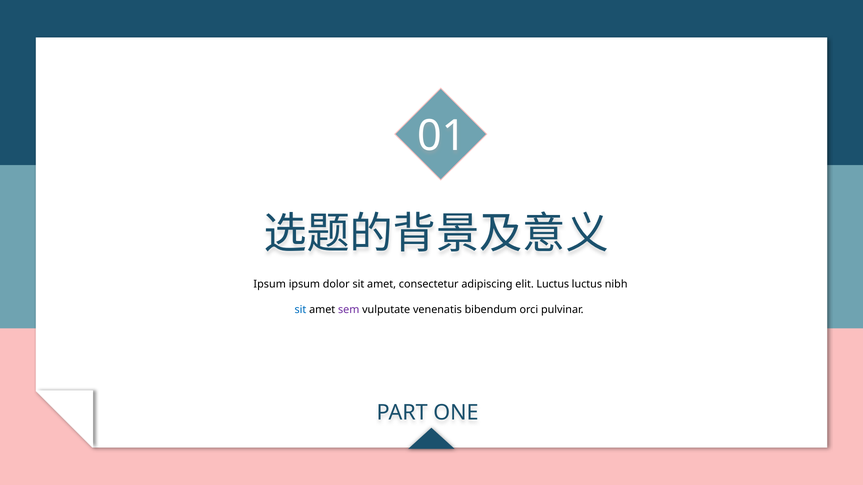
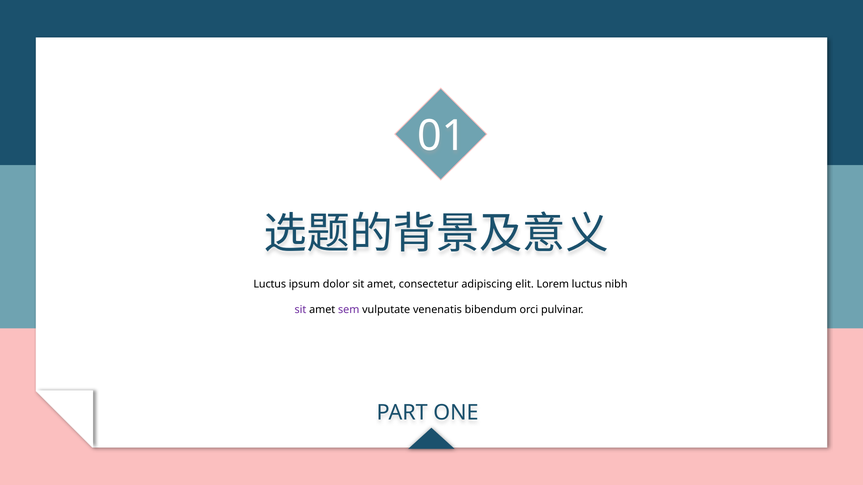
Ipsum at (270, 284): Ipsum -> Luctus
elit Luctus: Luctus -> Lorem
sit at (300, 310) colour: blue -> purple
